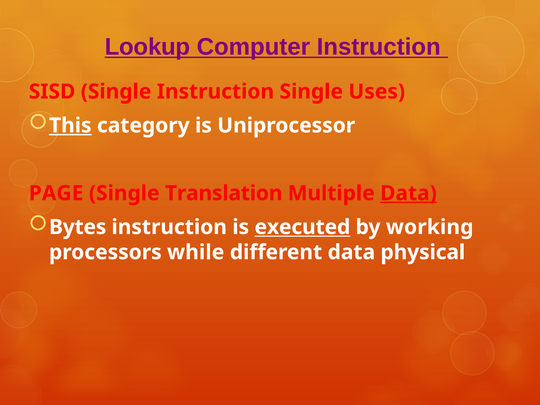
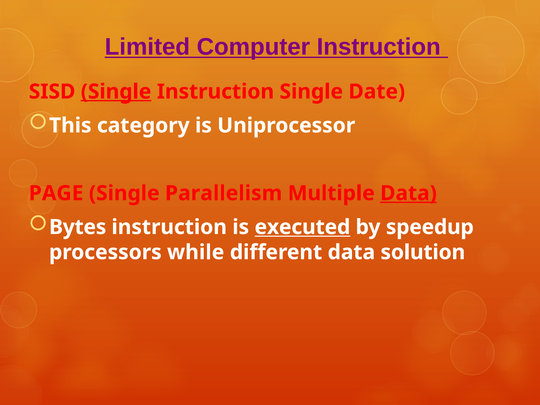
Lookup: Lookup -> Limited
Single at (116, 92) underline: none -> present
Uses: Uses -> Date
This underline: present -> none
Translation: Translation -> Parallelism
working: working -> speedup
physical: physical -> solution
